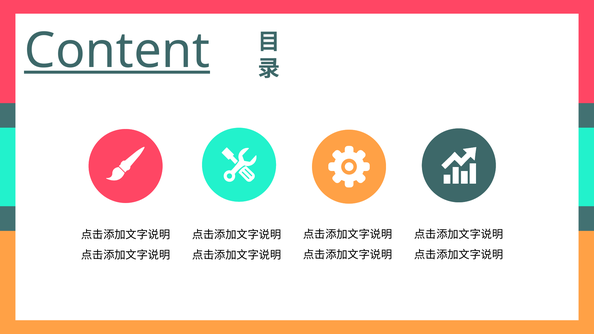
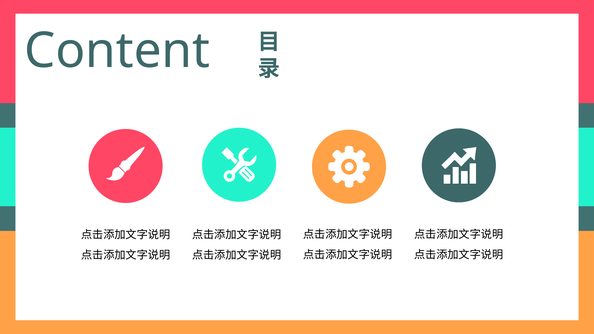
Content underline: present -> none
